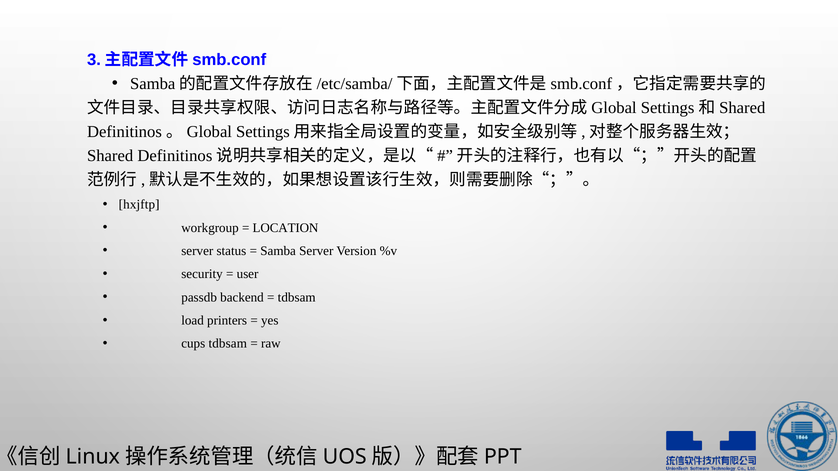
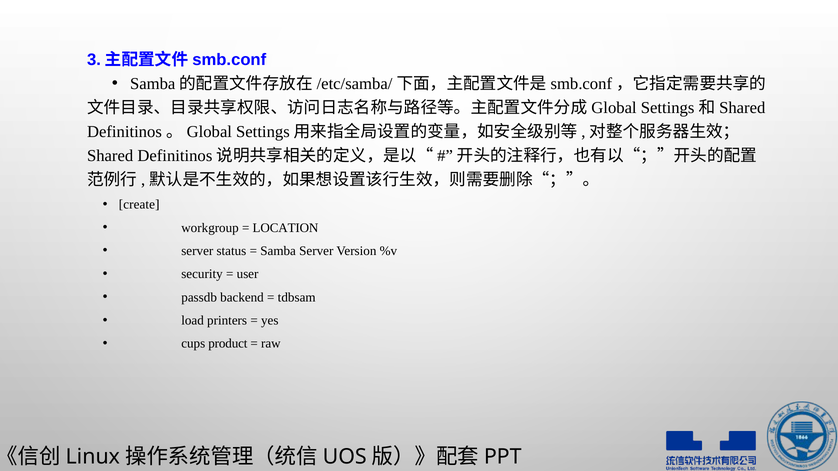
hxjftp: hxjftp -> create
cups tdbsam: tdbsam -> product
